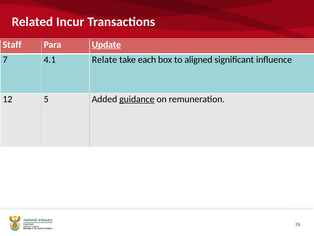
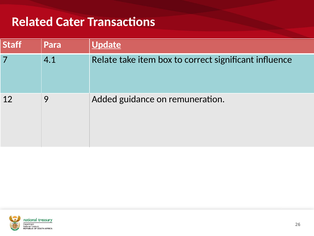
Incur: Incur -> Cater
each: each -> item
aligned: aligned -> correct
5: 5 -> 9
guidance underline: present -> none
